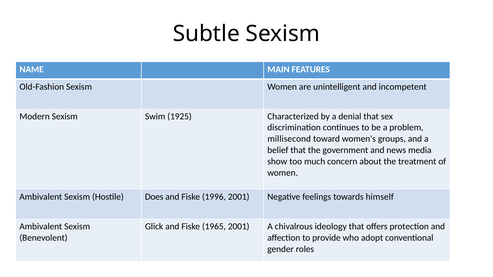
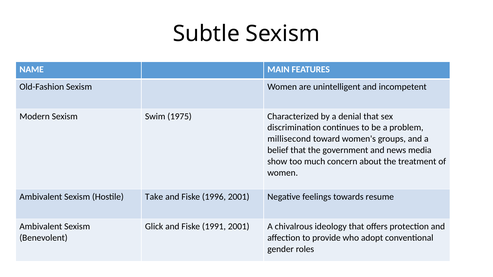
1925: 1925 -> 1975
Does: Does -> Take
himself: himself -> resume
1965: 1965 -> 1991
